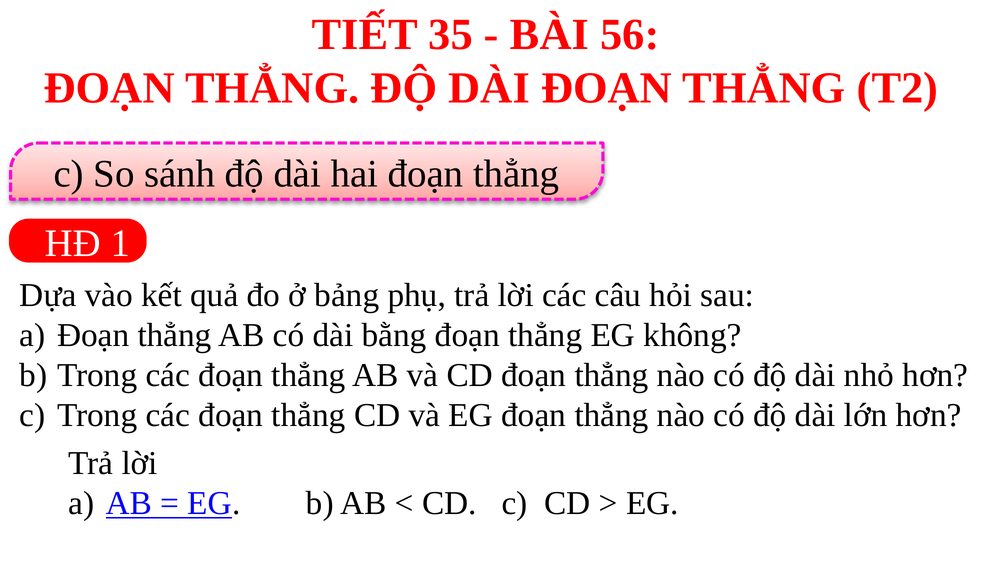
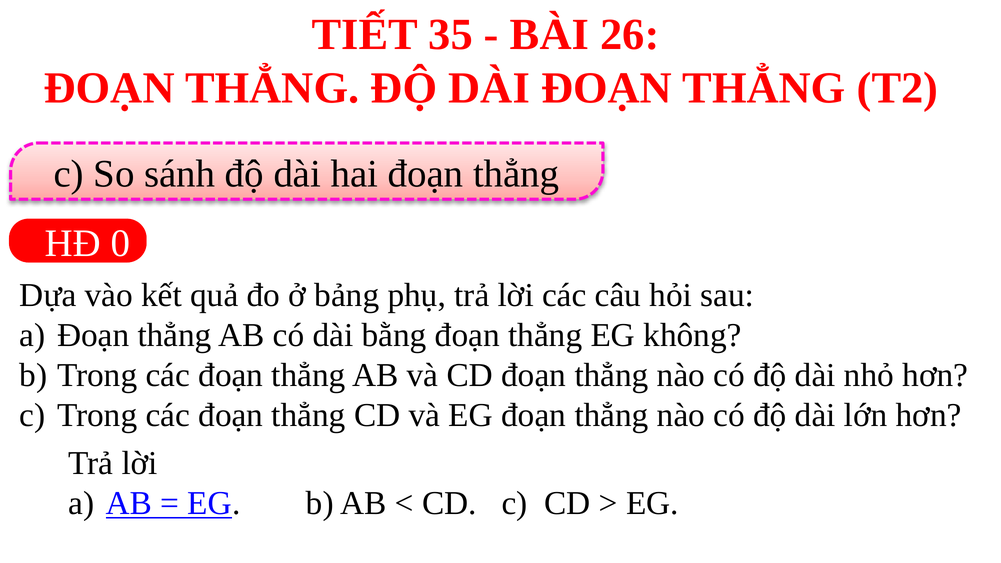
56: 56 -> 26
1: 1 -> 0
